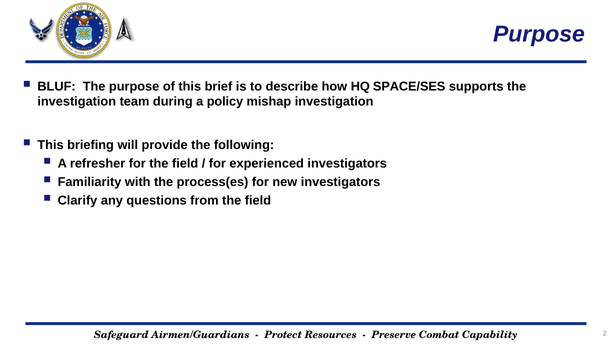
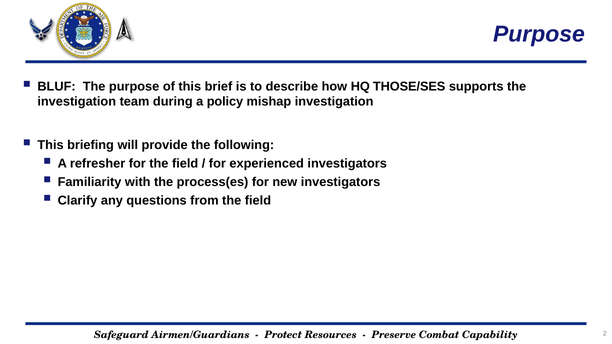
SPACE/SES: SPACE/SES -> THOSE/SES
